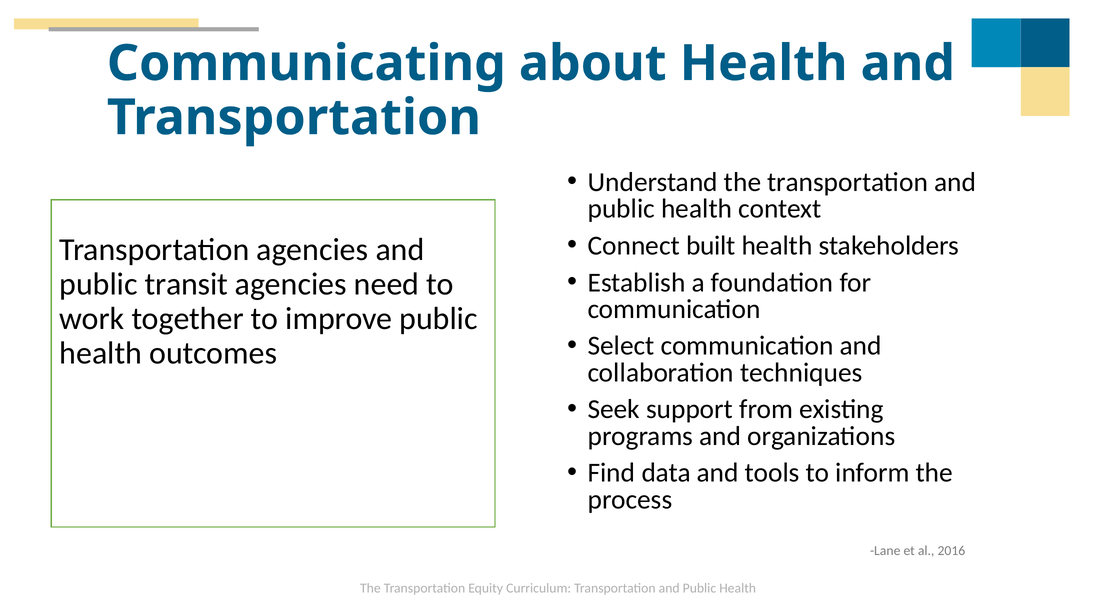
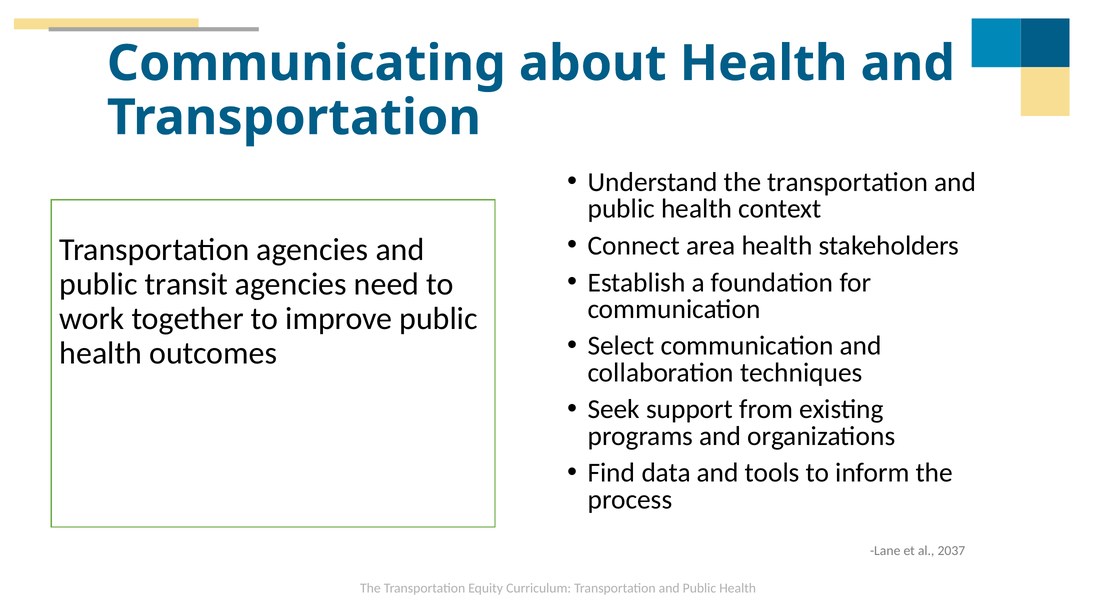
built: built -> area
2016: 2016 -> 2037
